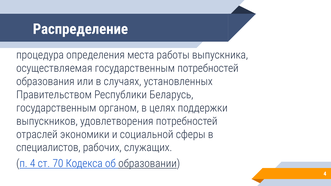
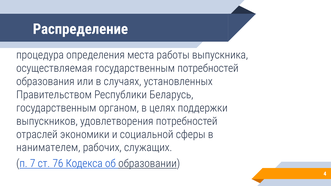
специалистов: специалистов -> нанимателем
п 4: 4 -> 7
70: 70 -> 76
